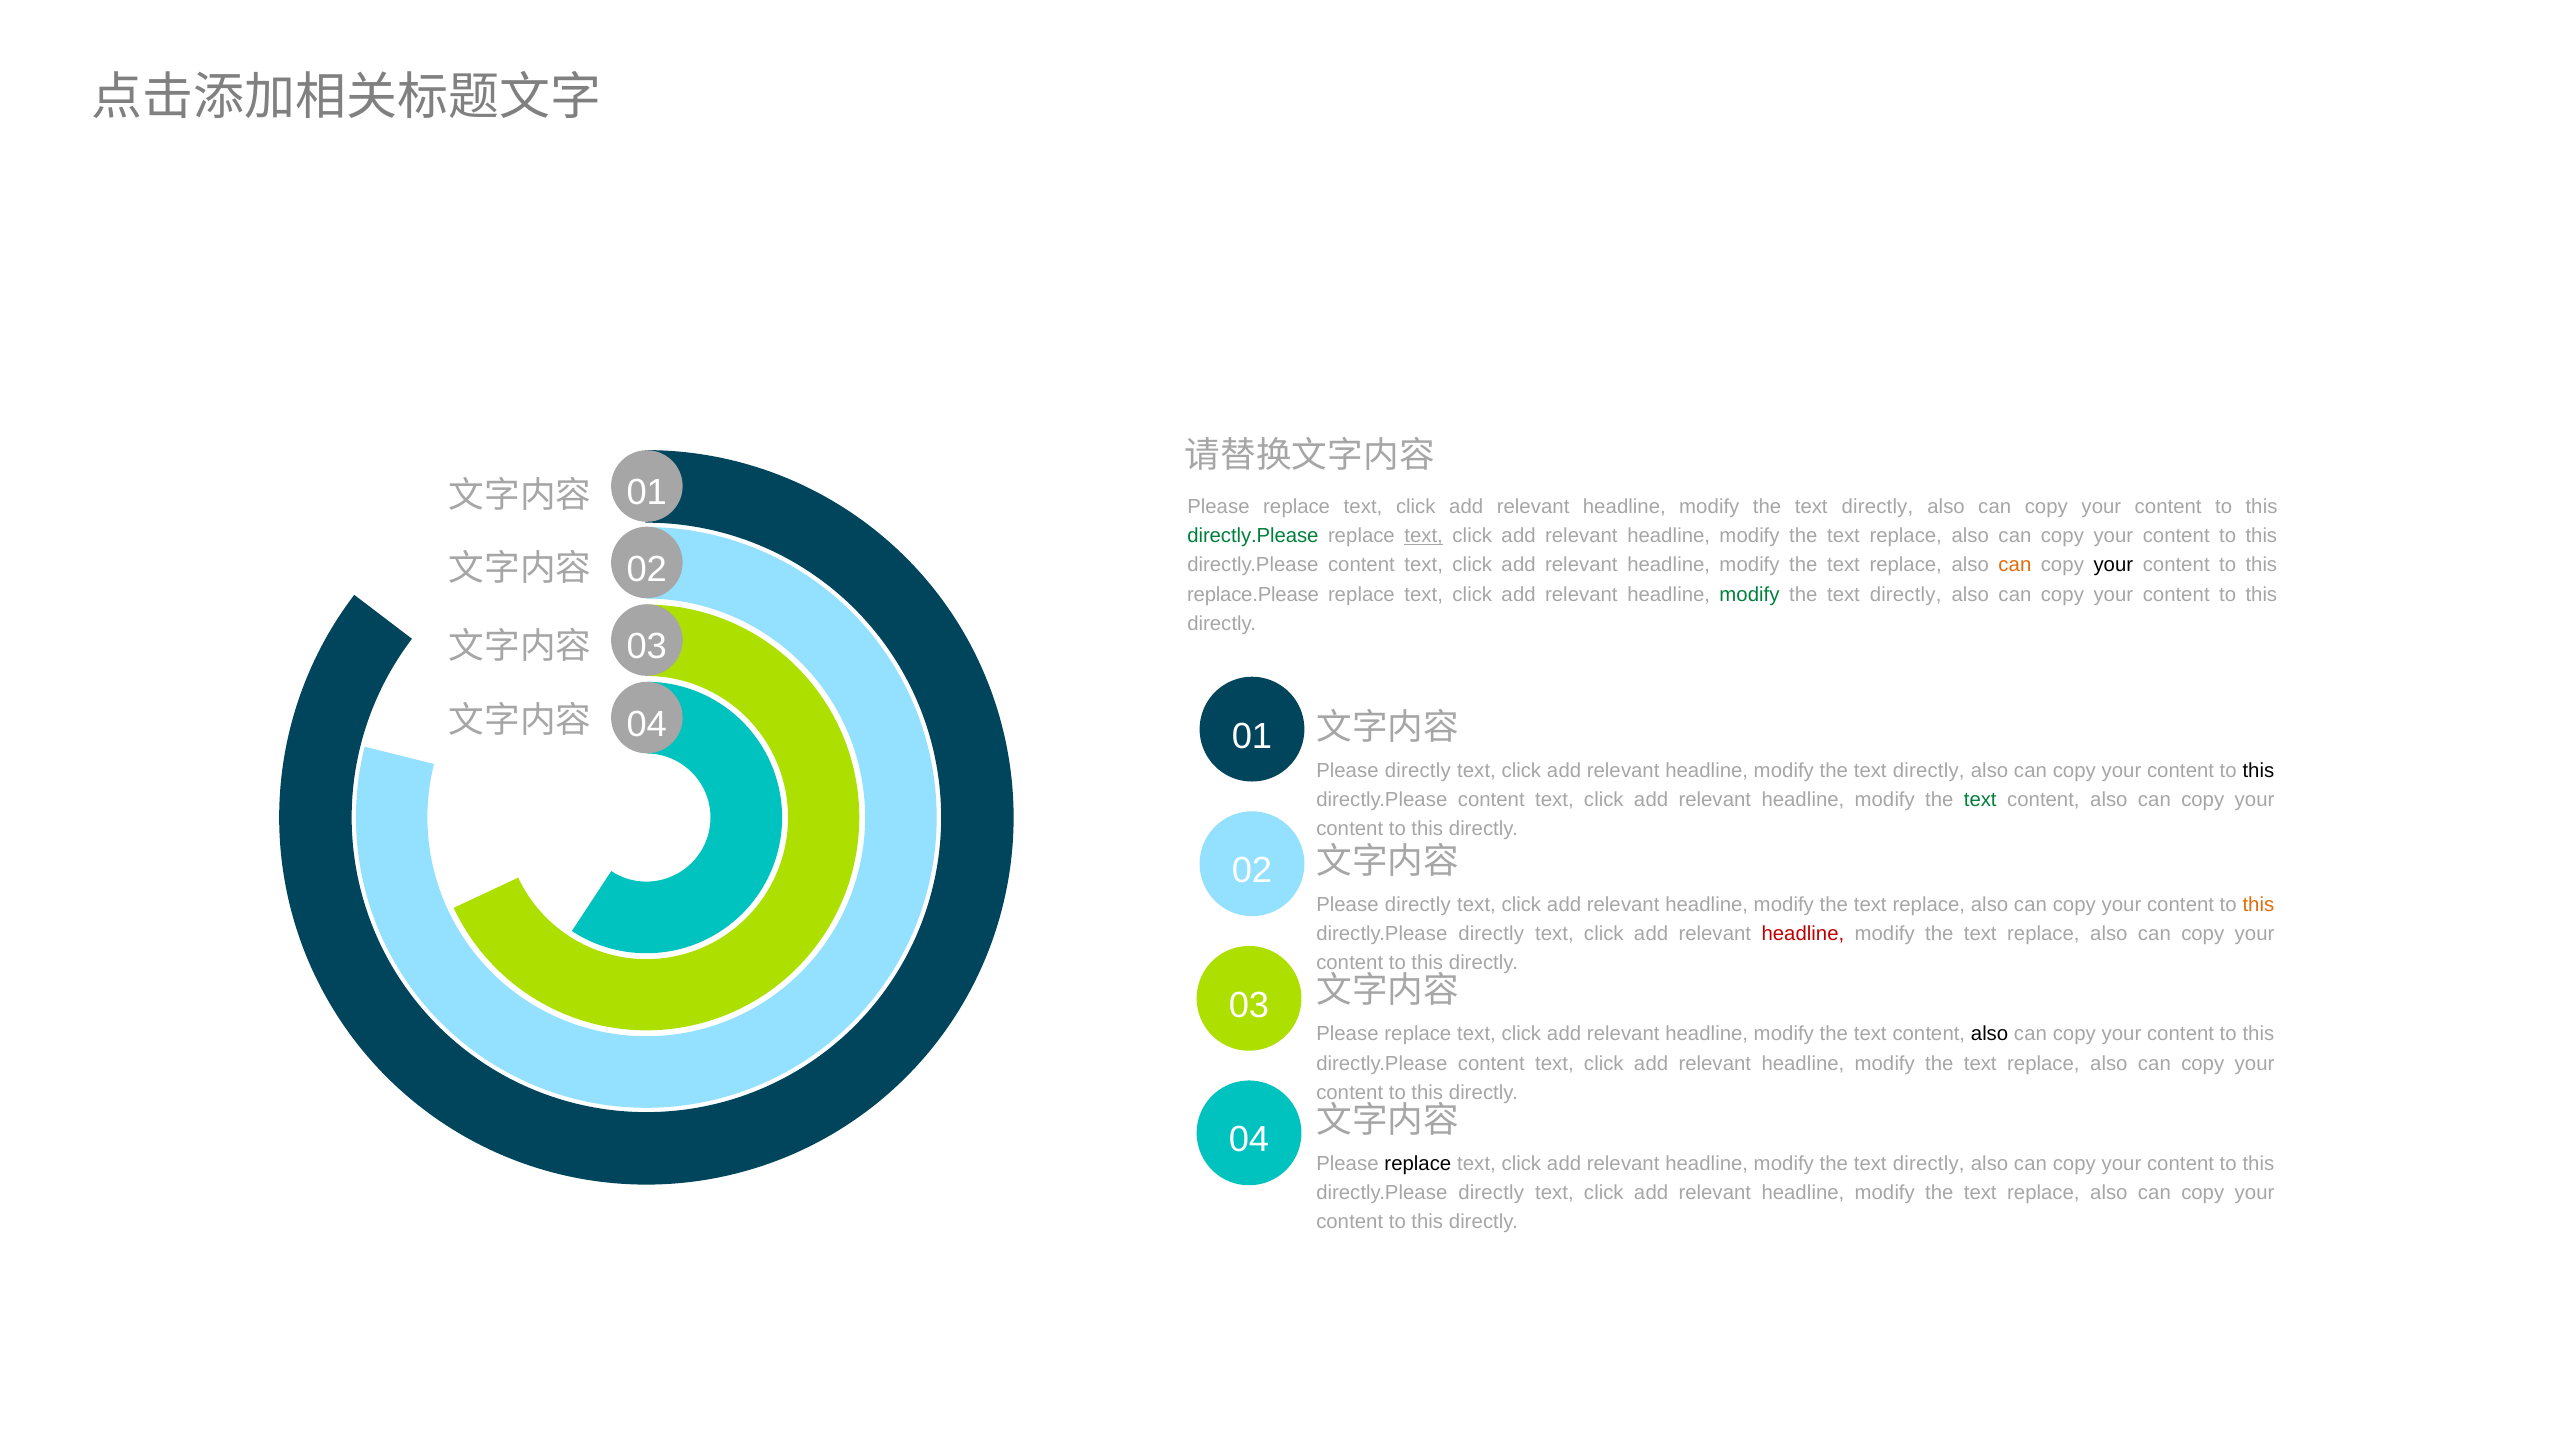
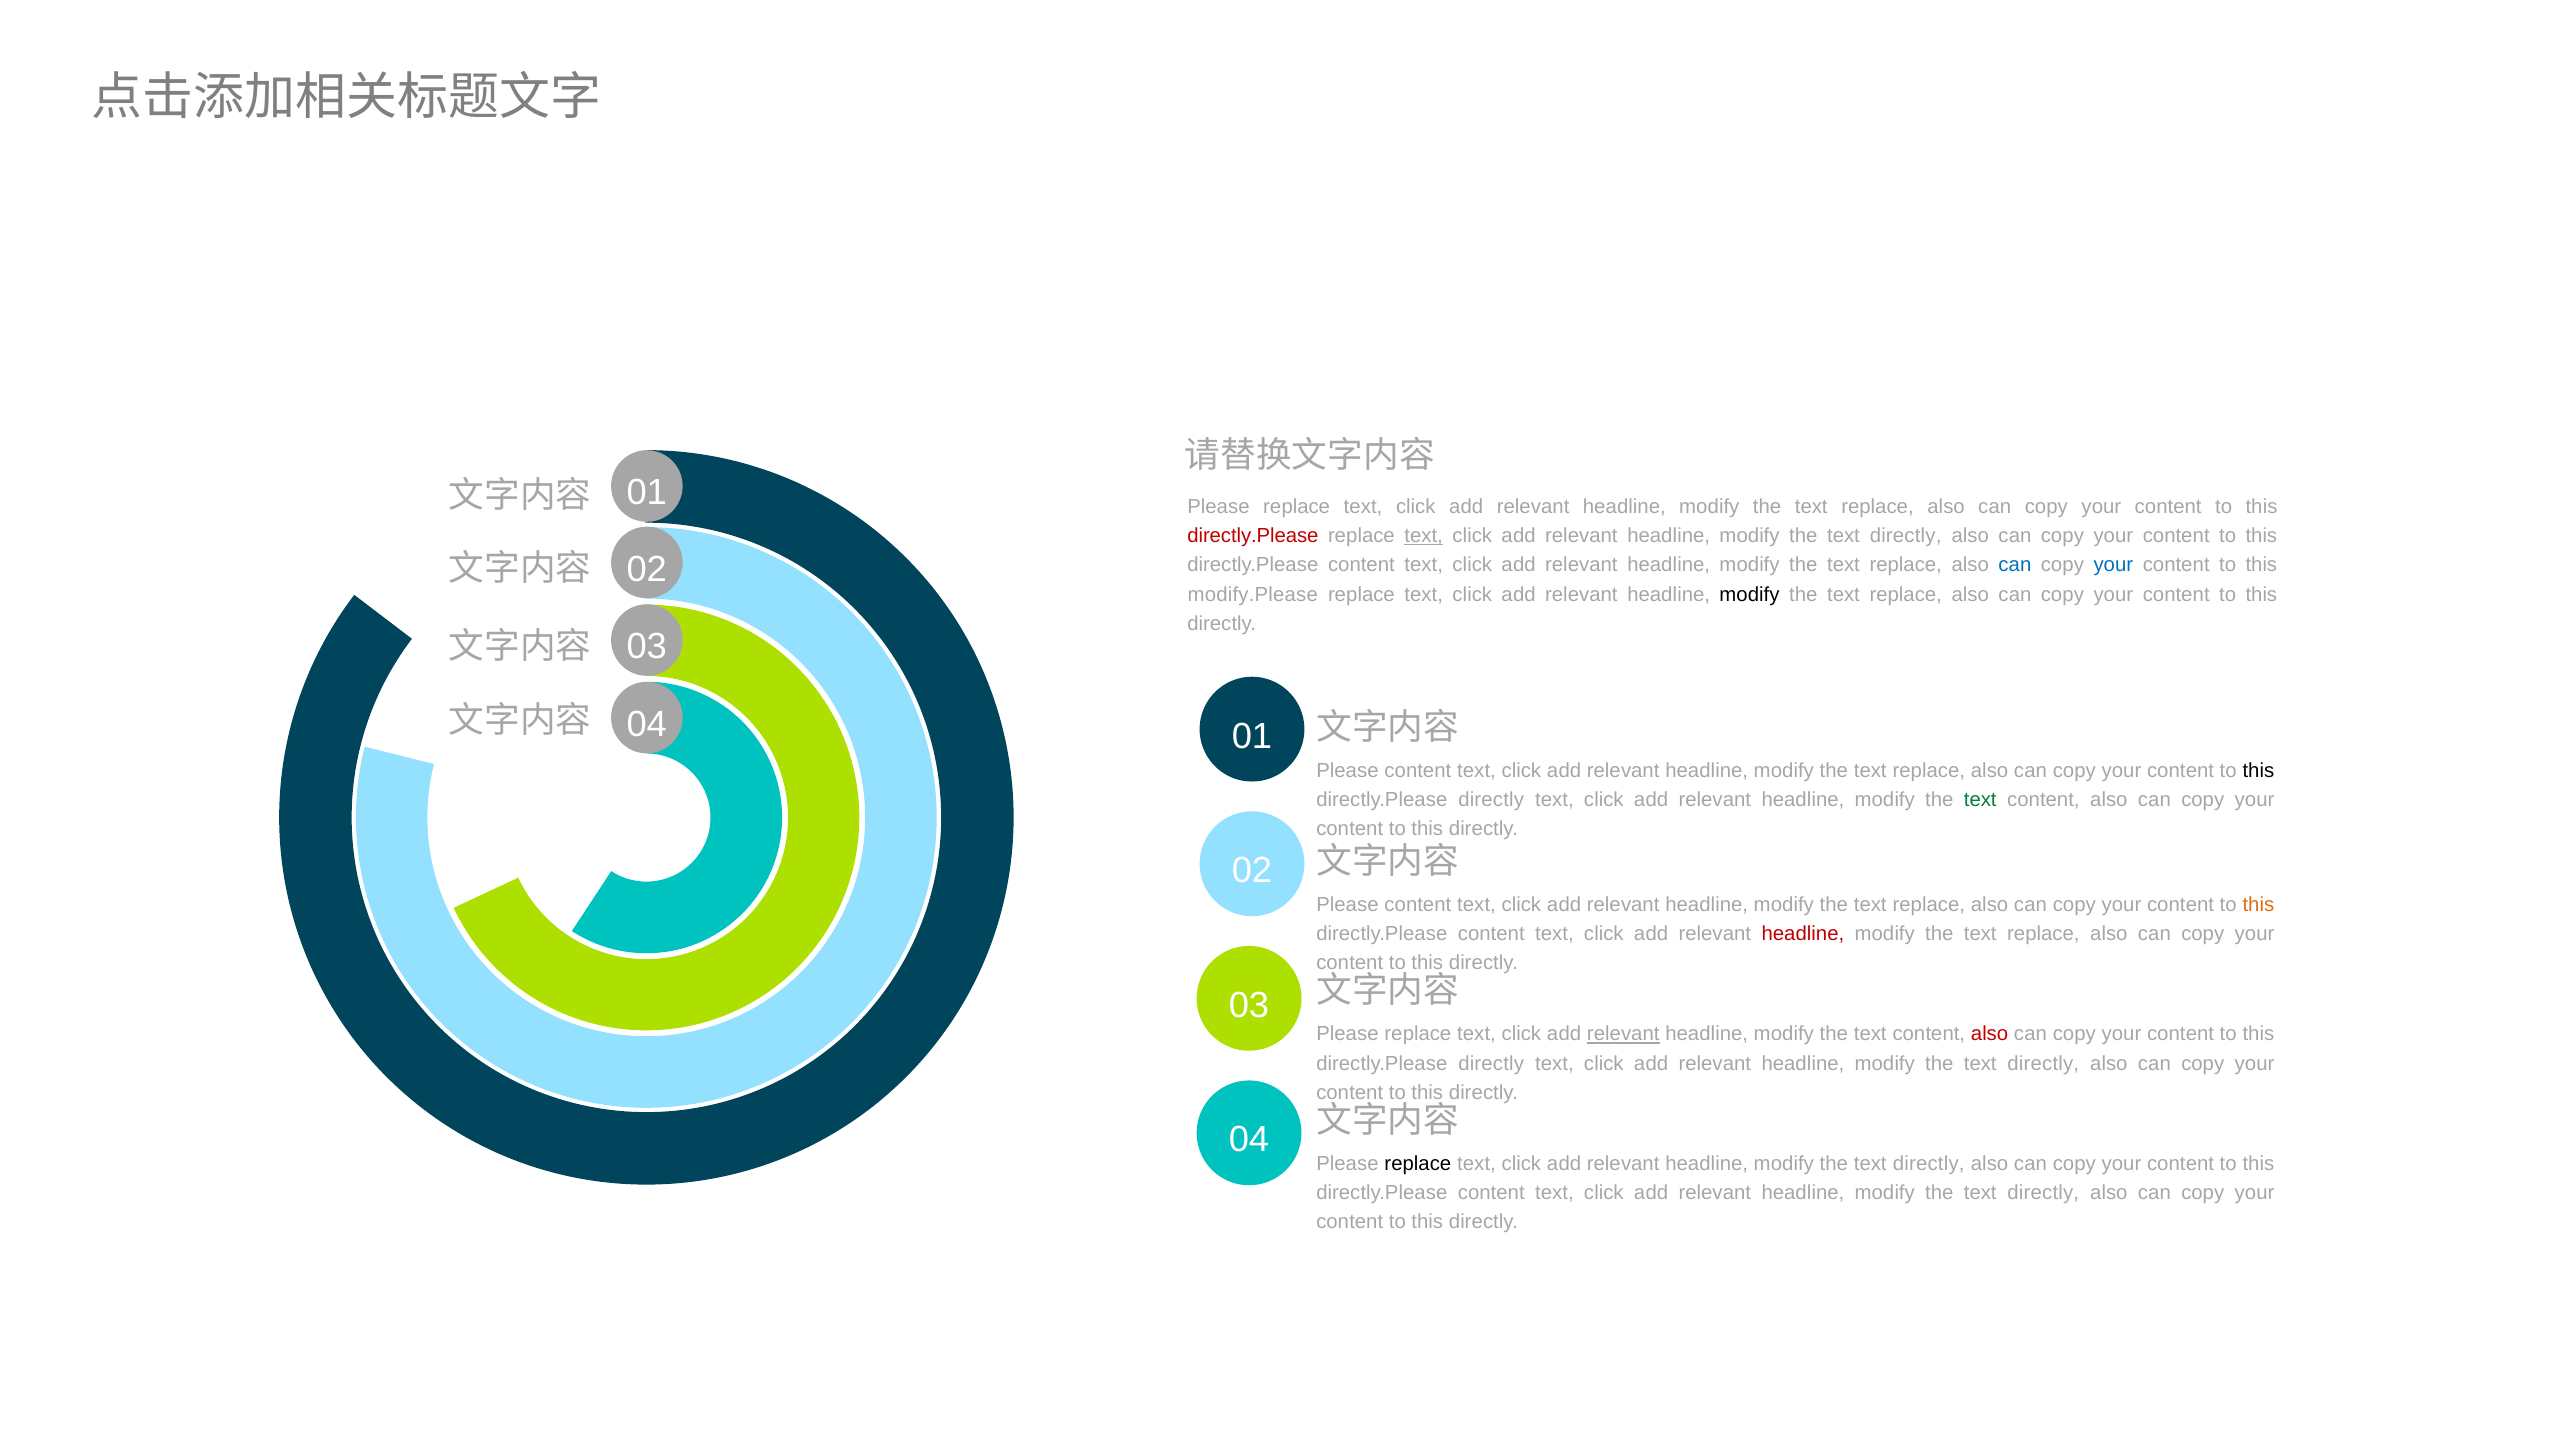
directly at (1877, 507): directly -> replace
directly.Please at (1253, 536) colour: green -> red
replace at (1906, 536): replace -> directly
can at (2015, 565) colour: orange -> blue
your at (2113, 565) colour: black -> blue
replace.Please: replace.Please -> modify.Please
modify at (1750, 594) colour: green -> black
directly at (1906, 594): directly -> replace
directly at (1418, 771): directly -> content
directly at (1929, 771): directly -> replace
content at (1491, 800): content -> directly
directly at (1418, 905): directly -> content
directly at (1491, 934): directly -> content
relevant at (1623, 1034) underline: none -> present
also at (1990, 1034) colour: black -> red
content at (1491, 1063): content -> directly
replace at (2043, 1063): replace -> directly
directly at (1491, 1193): directly -> content
replace at (2043, 1193): replace -> directly
